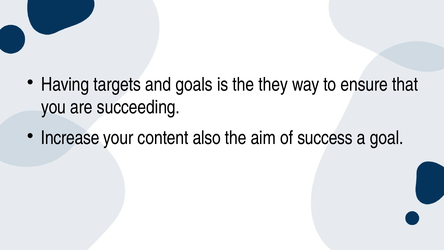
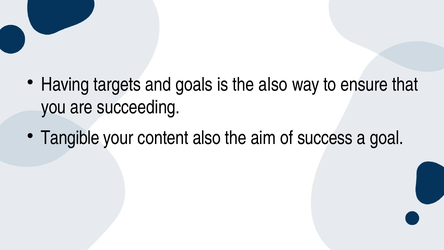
the they: they -> also
Increase: Increase -> Tangible
